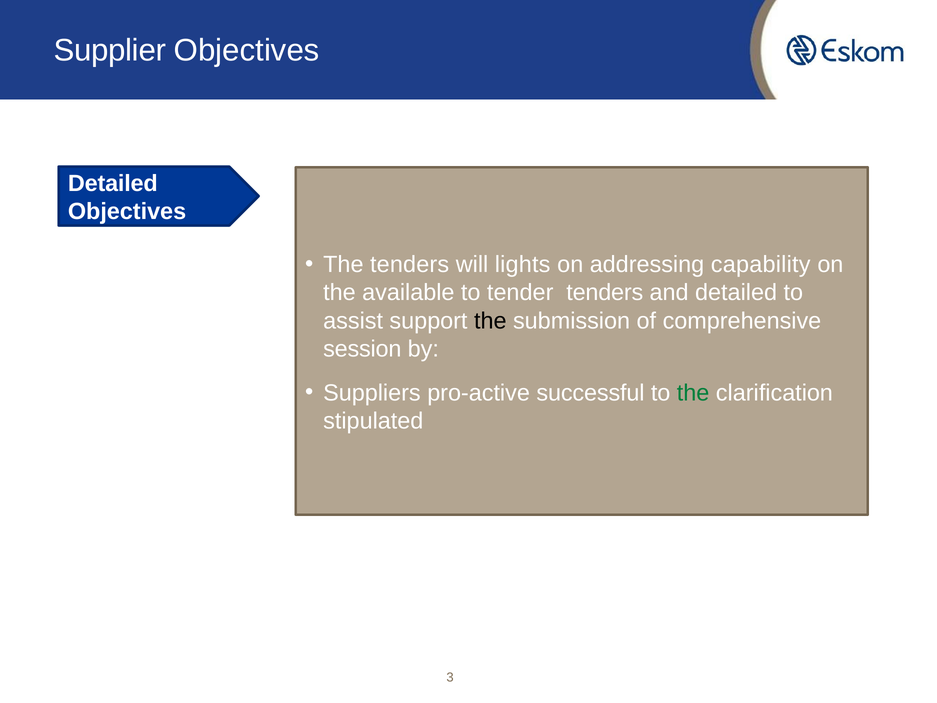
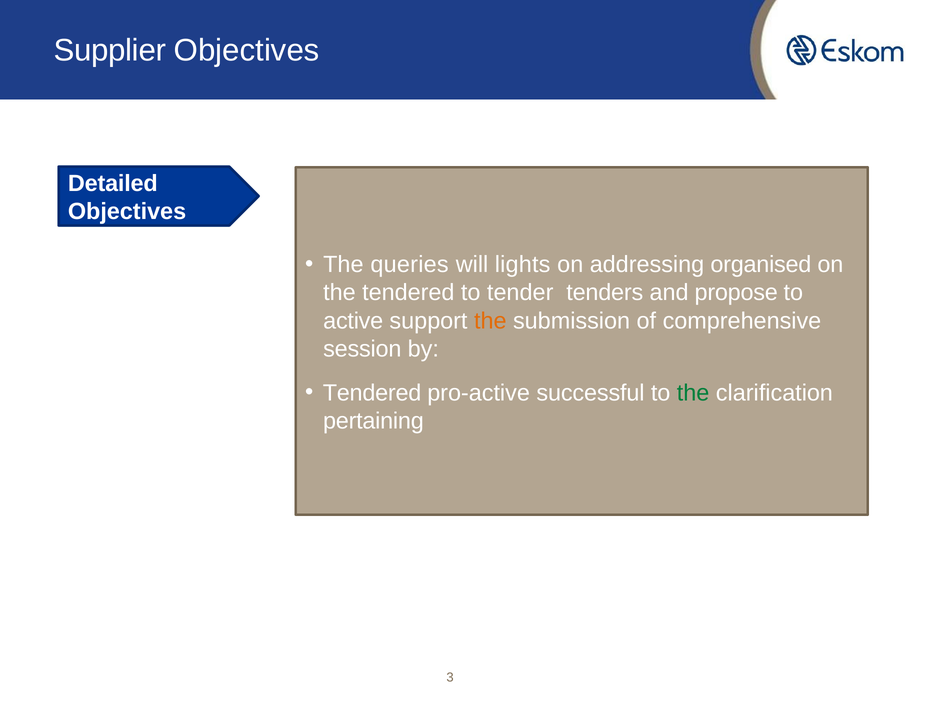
The tenders: tenders -> queries
capability: capability -> organised
the available: available -> tendered
and detailed: detailed -> propose
assist: assist -> active
the at (490, 321) colour: black -> orange
Suppliers at (372, 393): Suppliers -> Tendered
stipulated: stipulated -> pertaining
